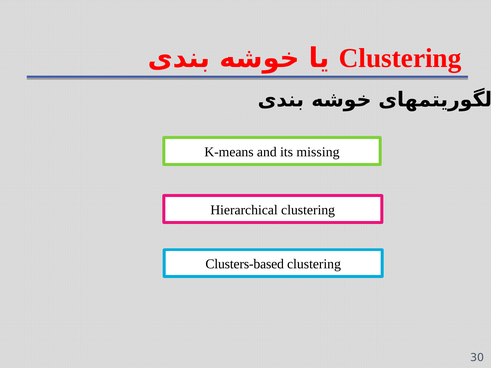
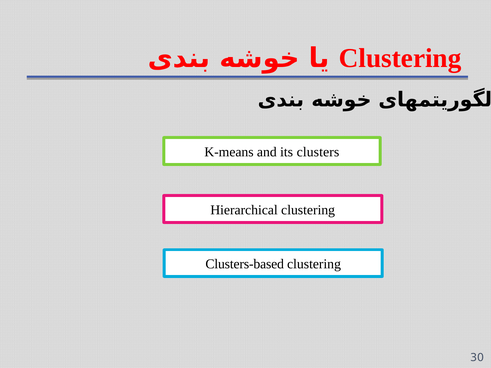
missing: missing -> clusters
